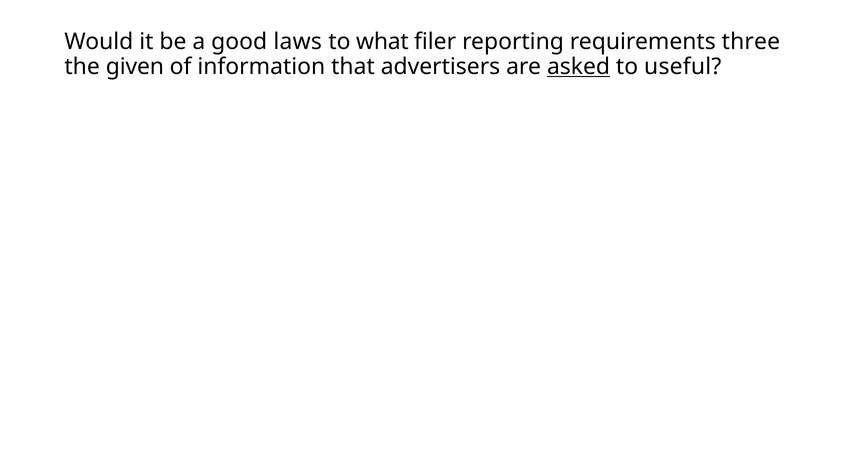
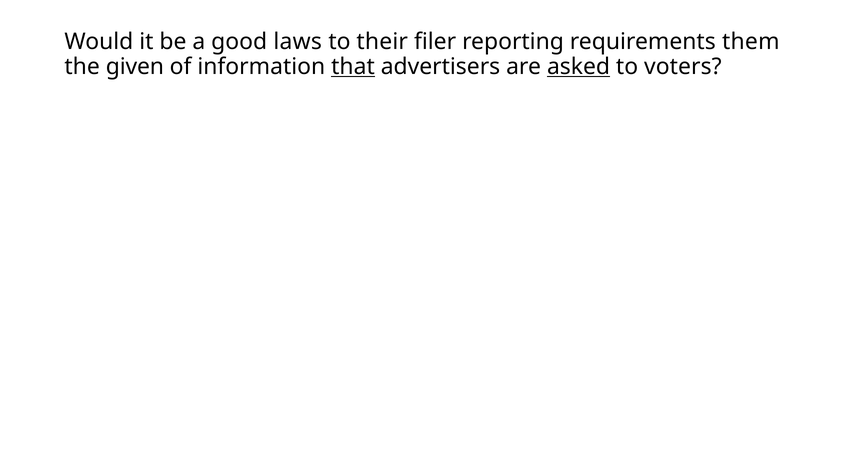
what: what -> their
three: three -> them
that underline: none -> present
useful: useful -> voters
